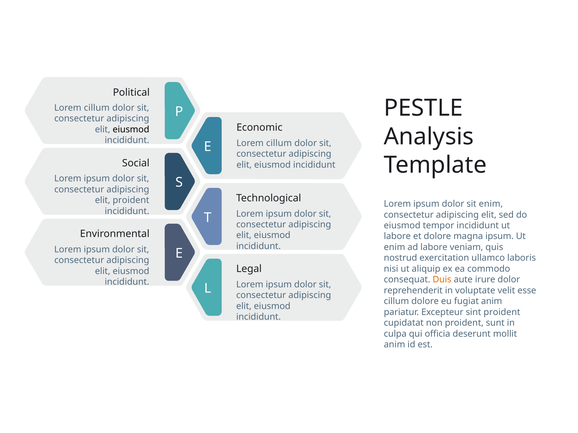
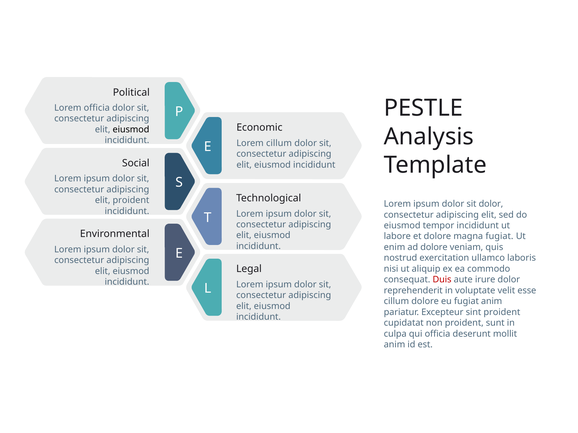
cillum at (97, 108): cillum -> officia
sit enim: enim -> dolor
magna ipsum: ipsum -> fugiat
ad labore: labore -> dolore
Duis colour: orange -> red
